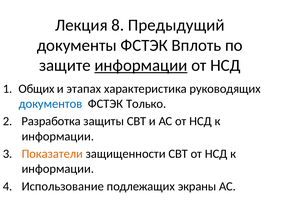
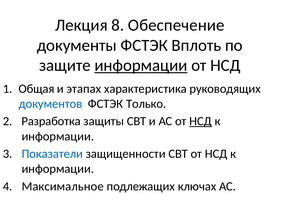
Предыдущий: Предыдущий -> Обеспечение
Общих: Общих -> Общая
НСД at (201, 122) underline: none -> present
Показатели colour: orange -> blue
Использование: Использование -> Максимальное
экраны: экраны -> ключах
